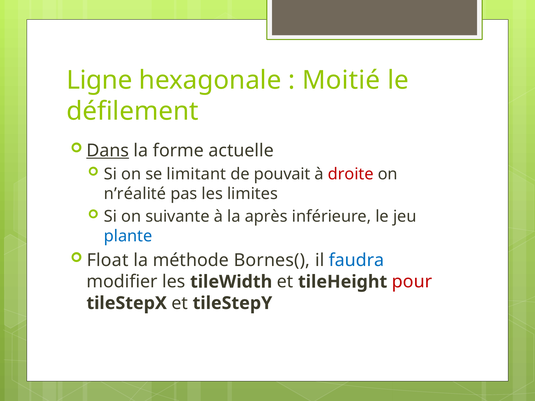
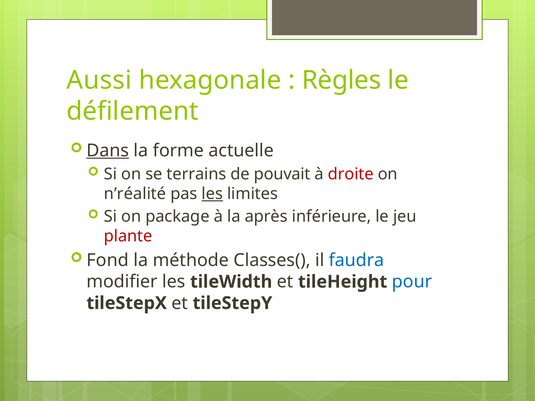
Ligne: Ligne -> Aussi
Moitié: Moitié -> Règles
limitant: limitant -> terrains
les at (212, 194) underline: none -> present
suivante: suivante -> package
plante colour: blue -> red
Float: Float -> Fond
Bornes(: Bornes( -> Classes(
pour colour: red -> blue
